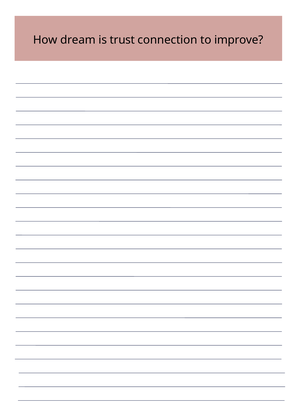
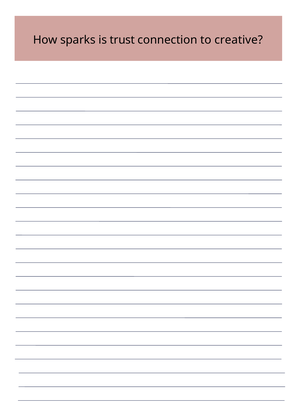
dream: dream -> sparks
improve: improve -> creative
